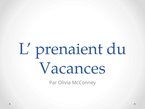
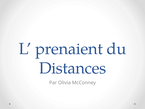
Vacances: Vacances -> Distances
